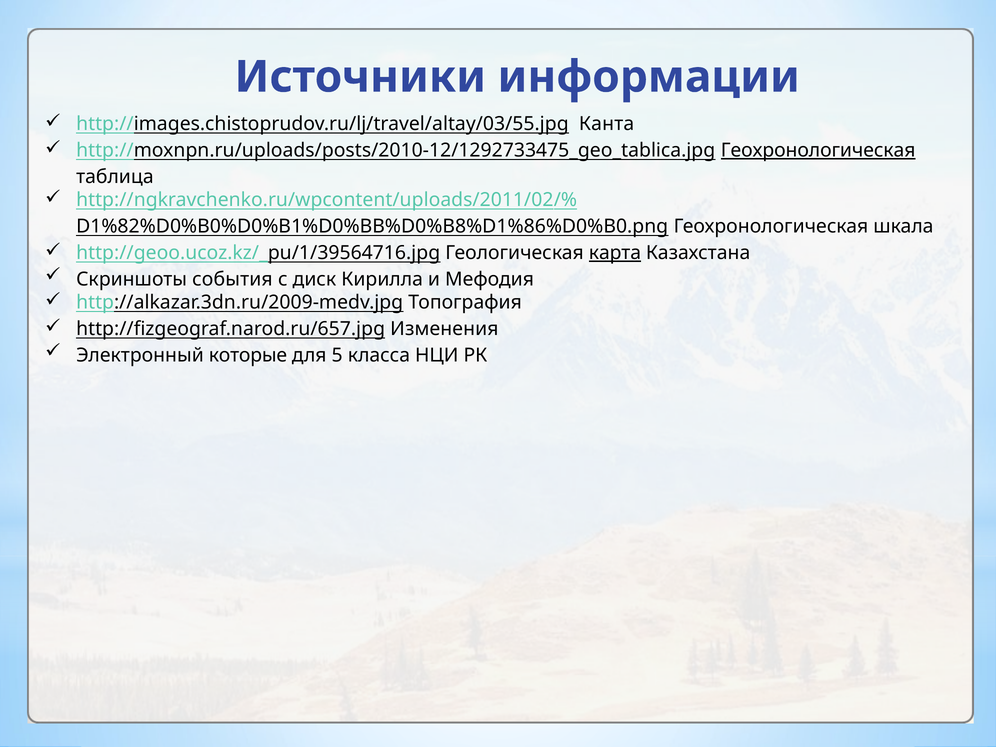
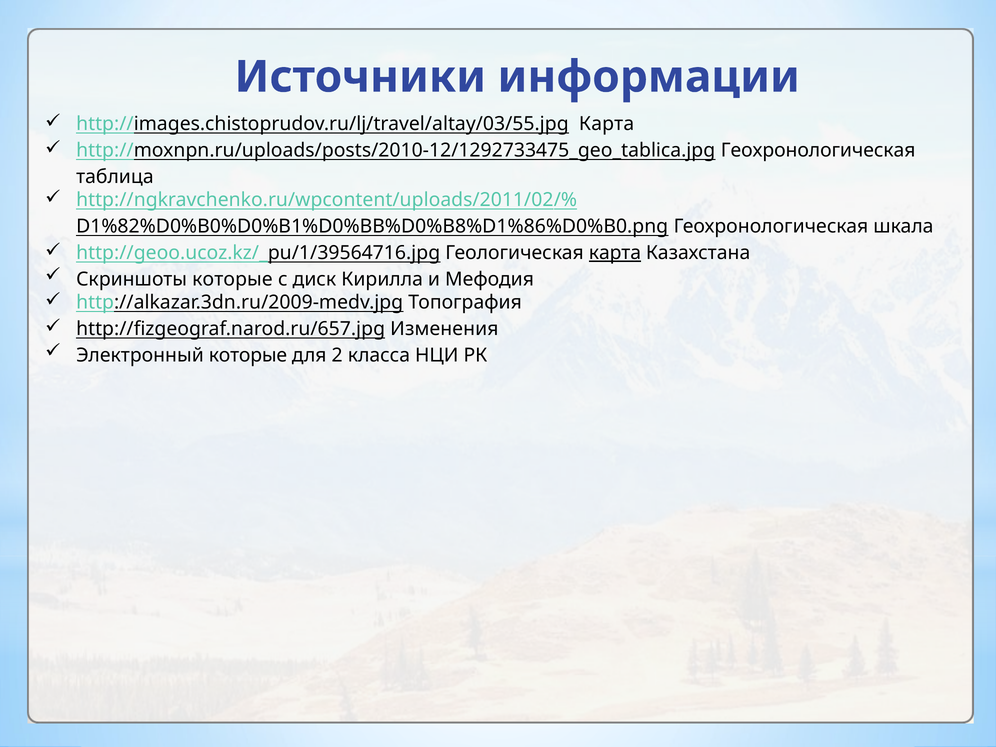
http://images.chistoprudov.ru/lj/travel/altay/03/55.jpg Канта: Канта -> Карта
Геохронологическая at (818, 150) underline: present -> none
Скриншоты события: события -> которые
5: 5 -> 2
